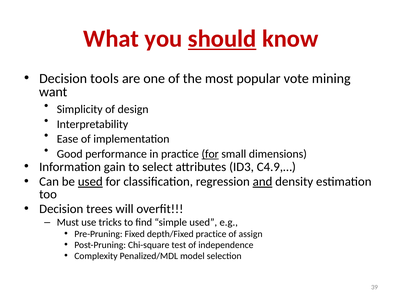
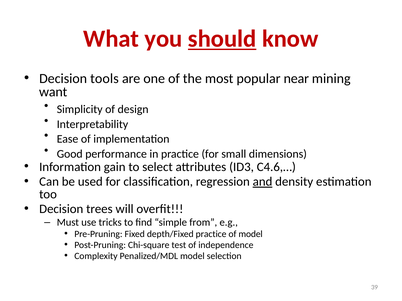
vote: vote -> near
for at (210, 154) underline: present -> none
C4.9,…: C4.9,… -> C4.6,…
used at (90, 182) underline: present -> none
simple used: used -> from
of assign: assign -> model
